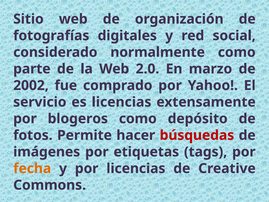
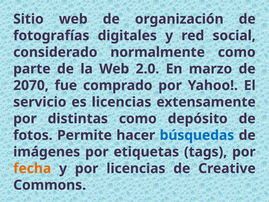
2002: 2002 -> 2070
blogeros: blogeros -> distintas
búsquedas colour: red -> blue
